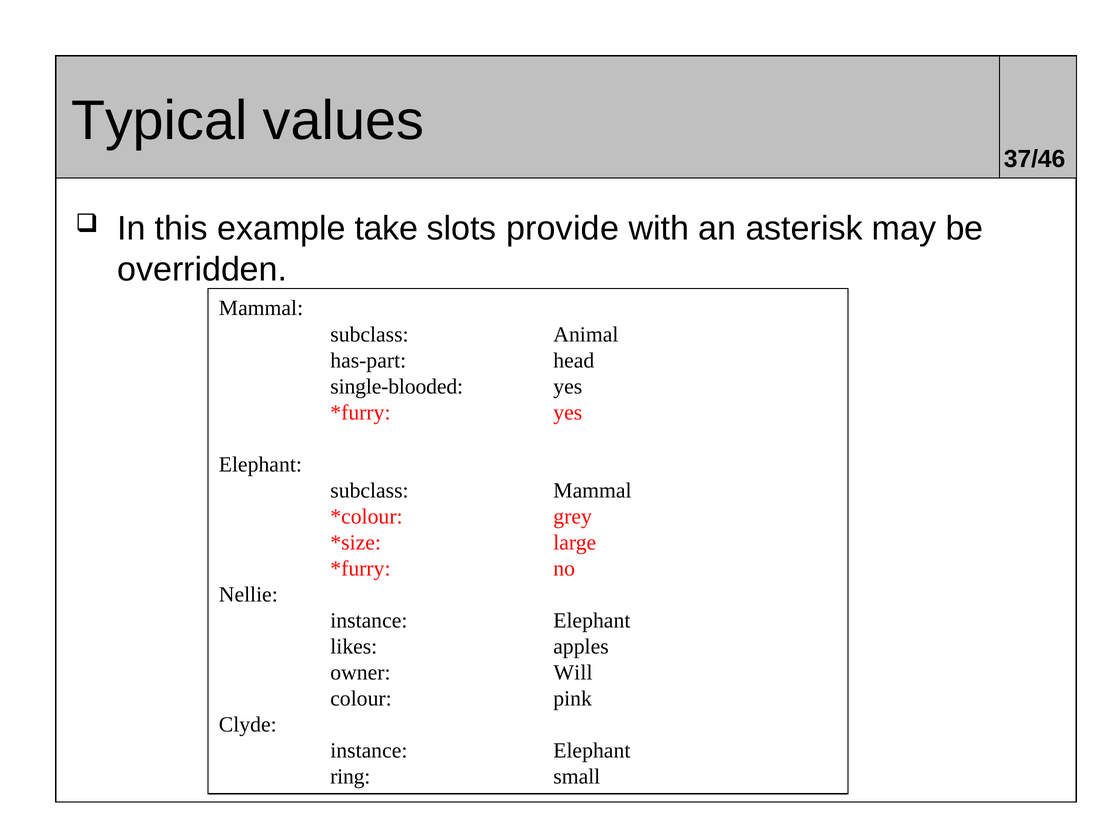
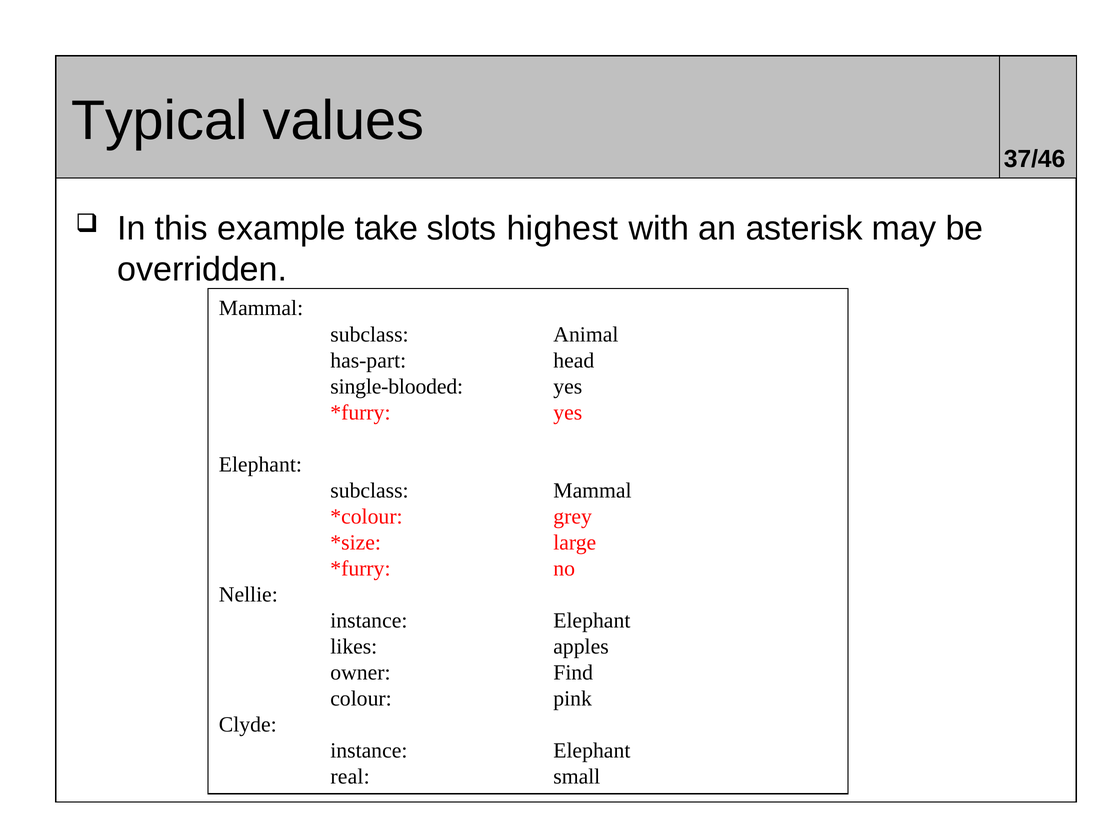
provide: provide -> highest
Will: Will -> Find
ring: ring -> real
